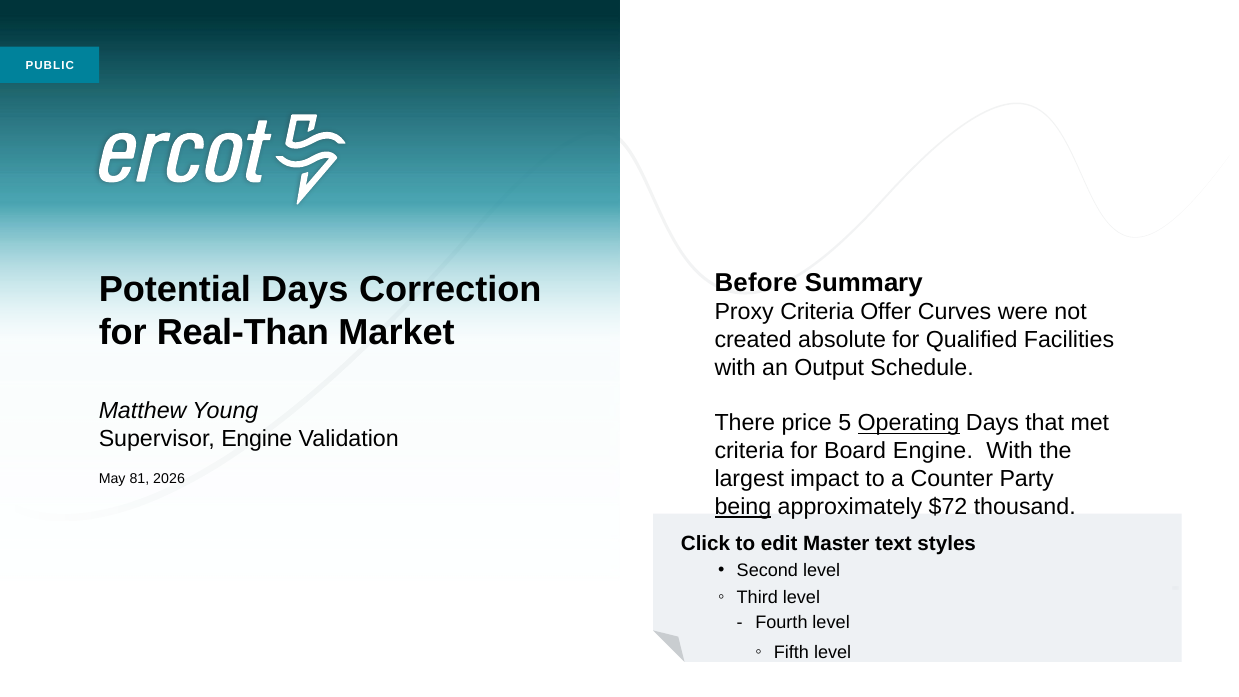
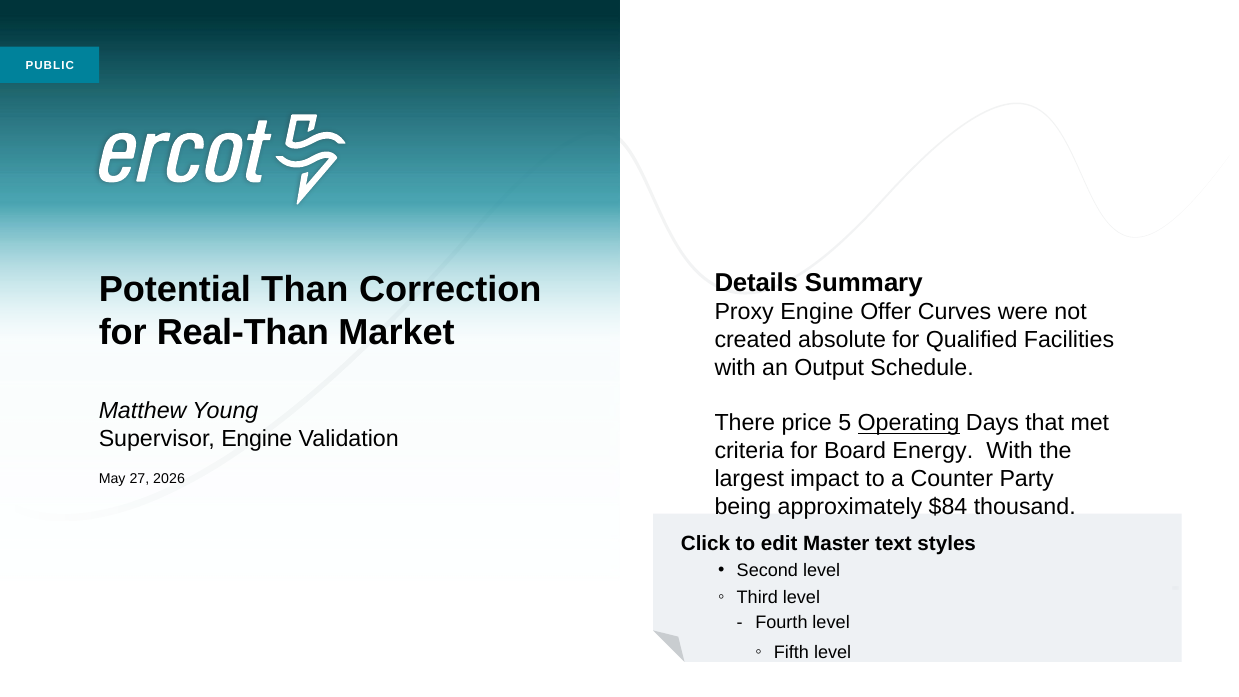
Before: Before -> Details
Potential Days: Days -> Than
Proxy Criteria: Criteria -> Engine
Board Engine: Engine -> Energy
81: 81 -> 27
being underline: present -> none
$72: $72 -> $84
